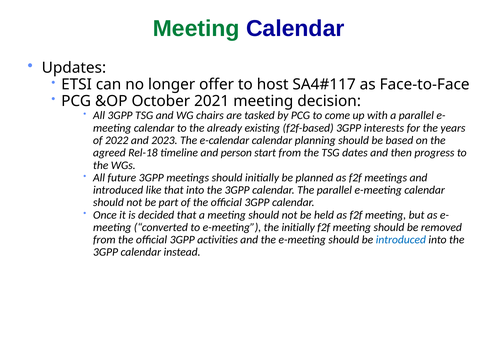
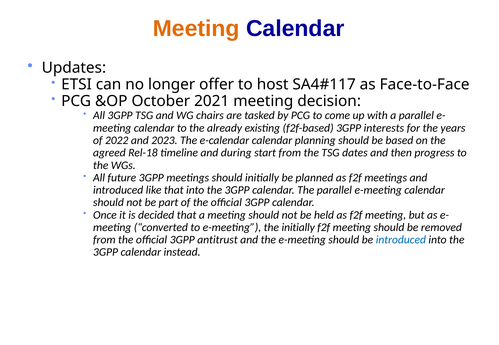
Meeting at (196, 29) colour: green -> orange
person: person -> during
activities: activities -> antitrust
